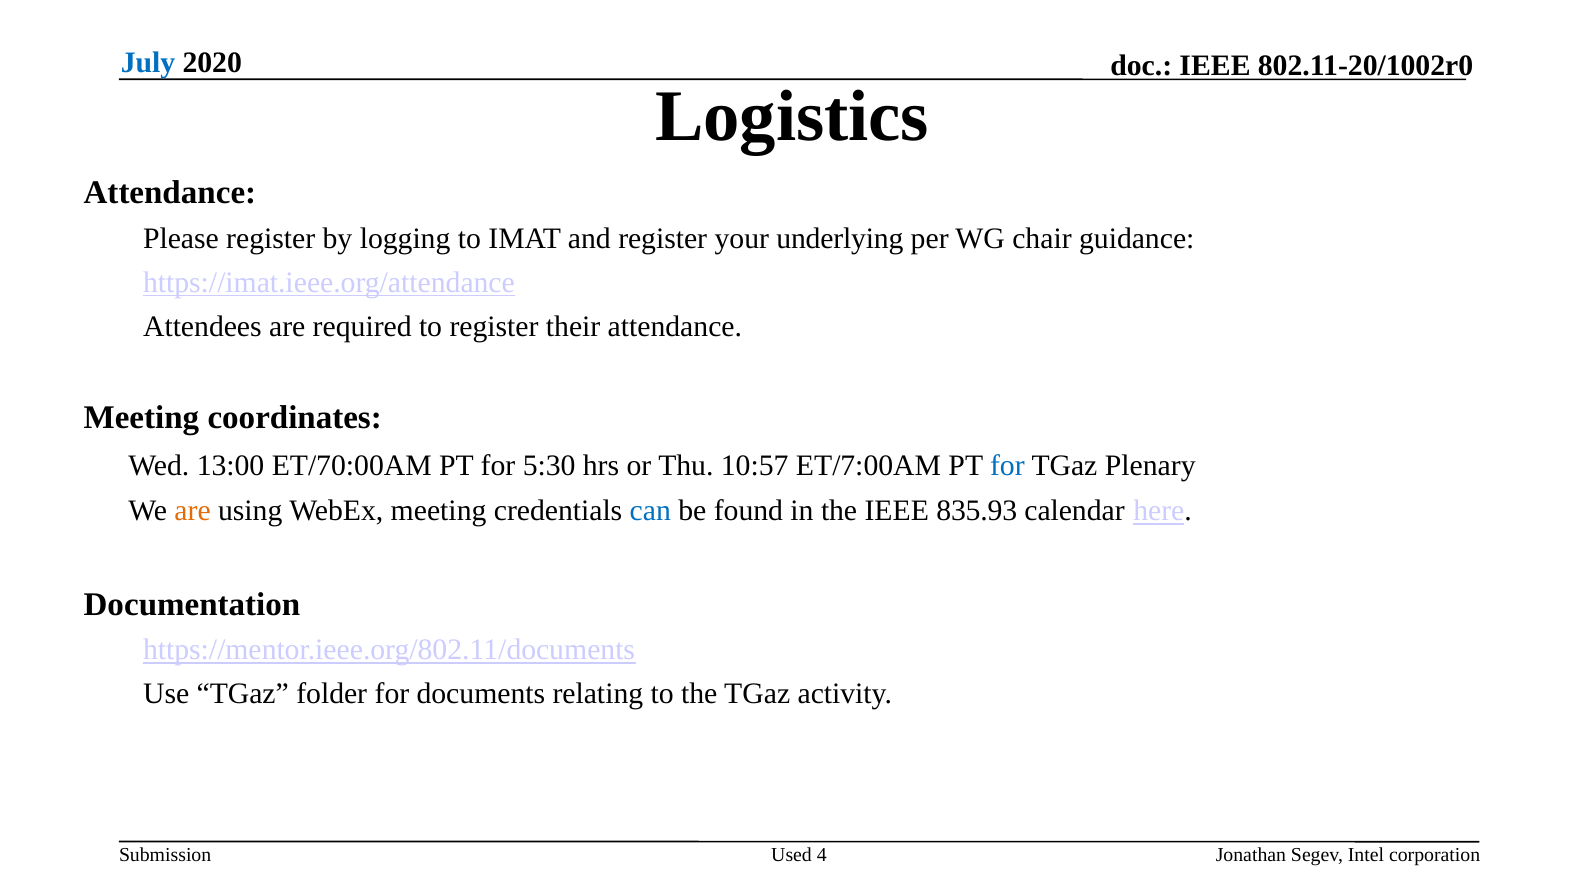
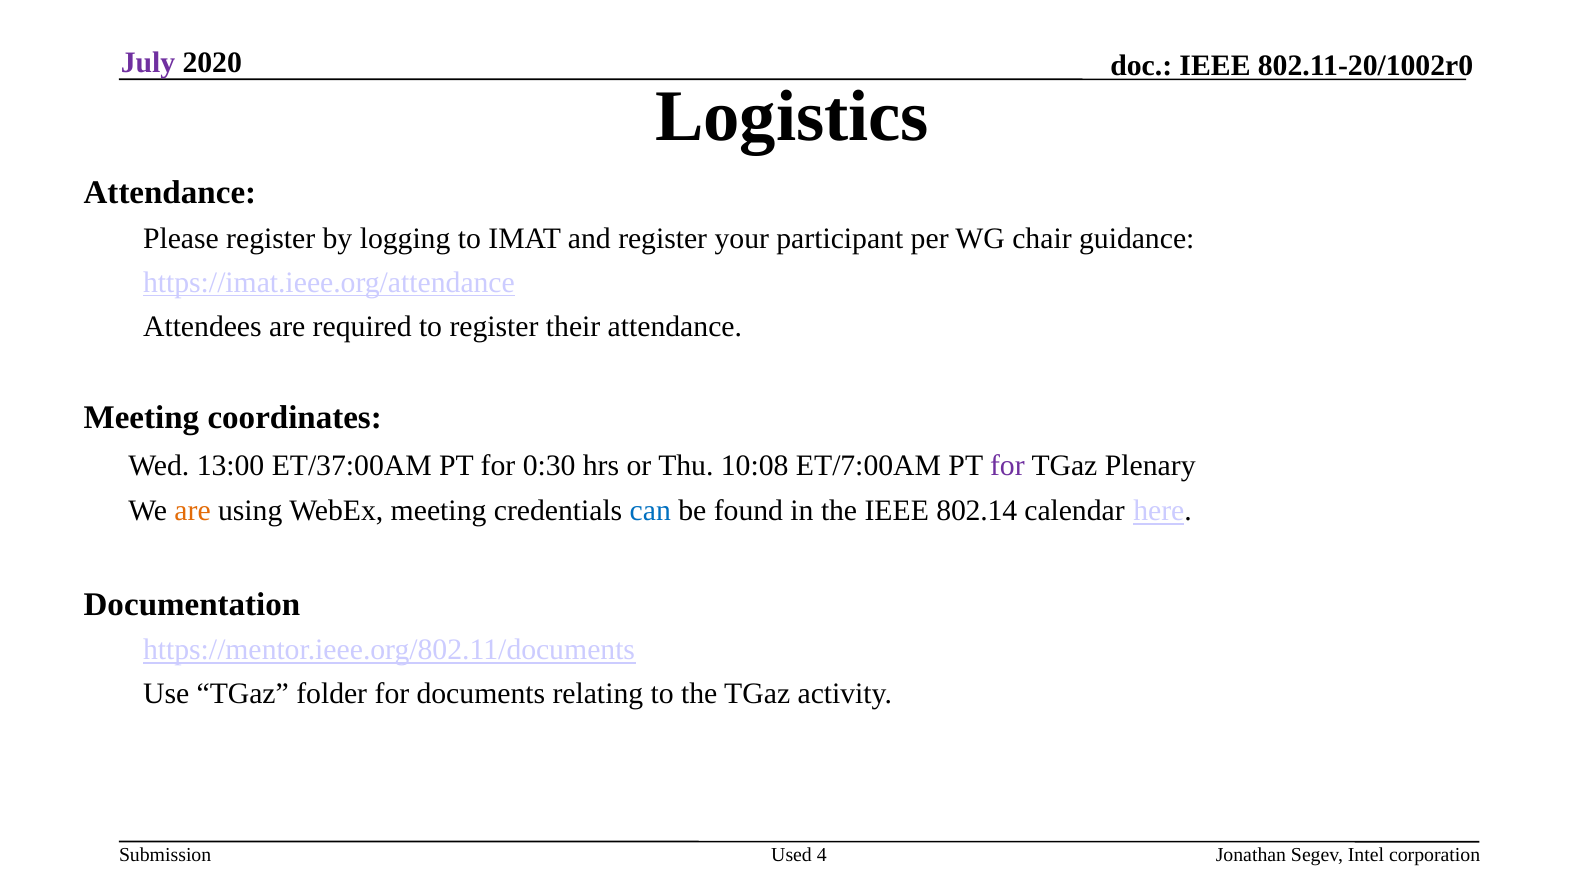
July colour: blue -> purple
underlying: underlying -> participant
ET/70:00AM: ET/70:00AM -> ET/37:00AM
5:30: 5:30 -> 0:30
10:57: 10:57 -> 10:08
for at (1007, 466) colour: blue -> purple
835.93: 835.93 -> 802.14
